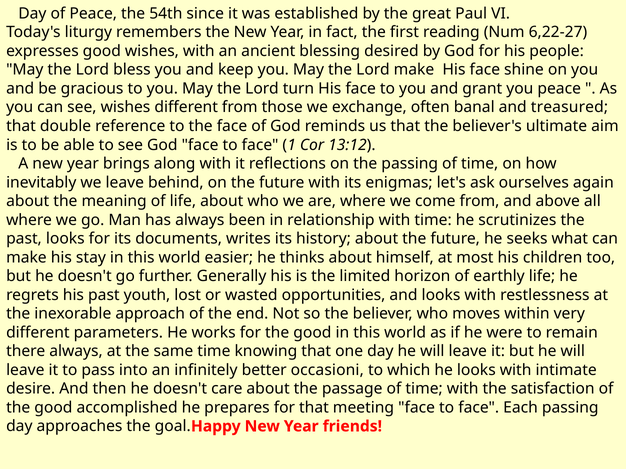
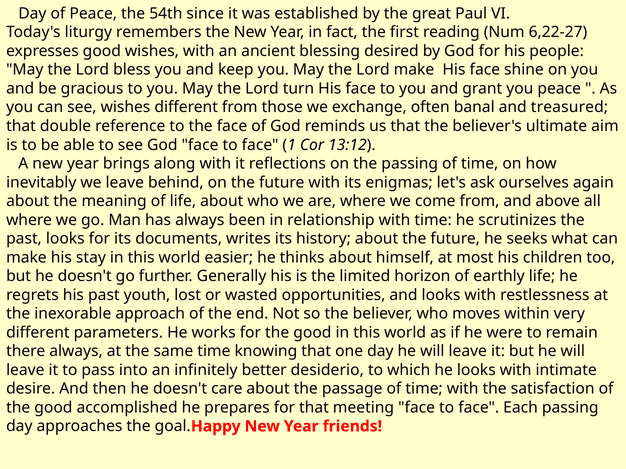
occasioni: occasioni -> desiderio
